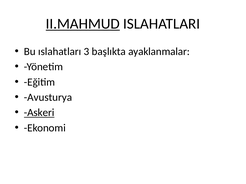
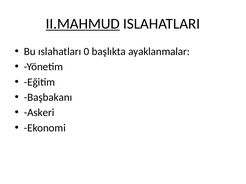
3: 3 -> 0
Avusturya: Avusturya -> Başbakanı
Askeri underline: present -> none
